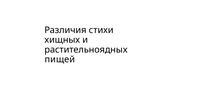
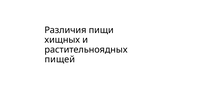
стихи: стихи -> пищи
